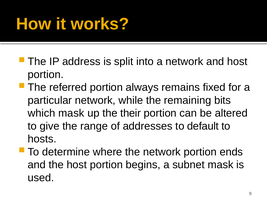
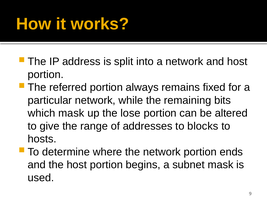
their: their -> lose
default: default -> blocks
